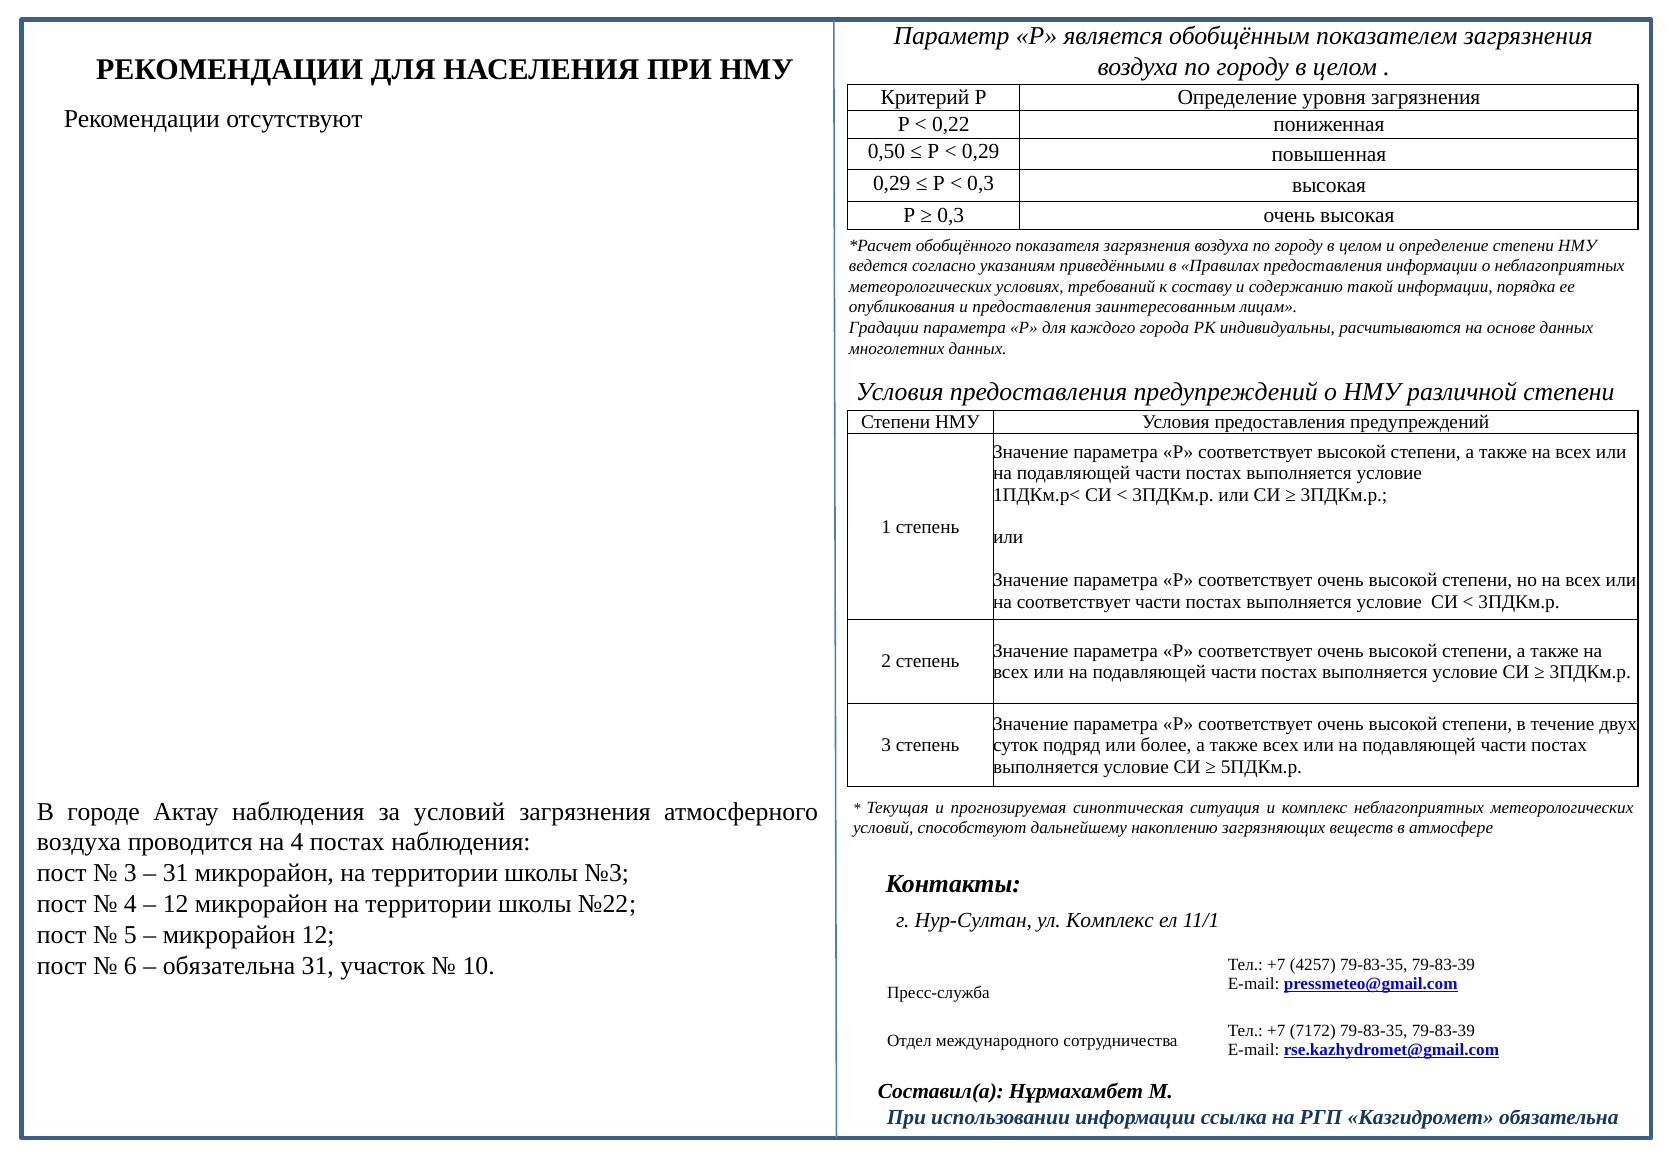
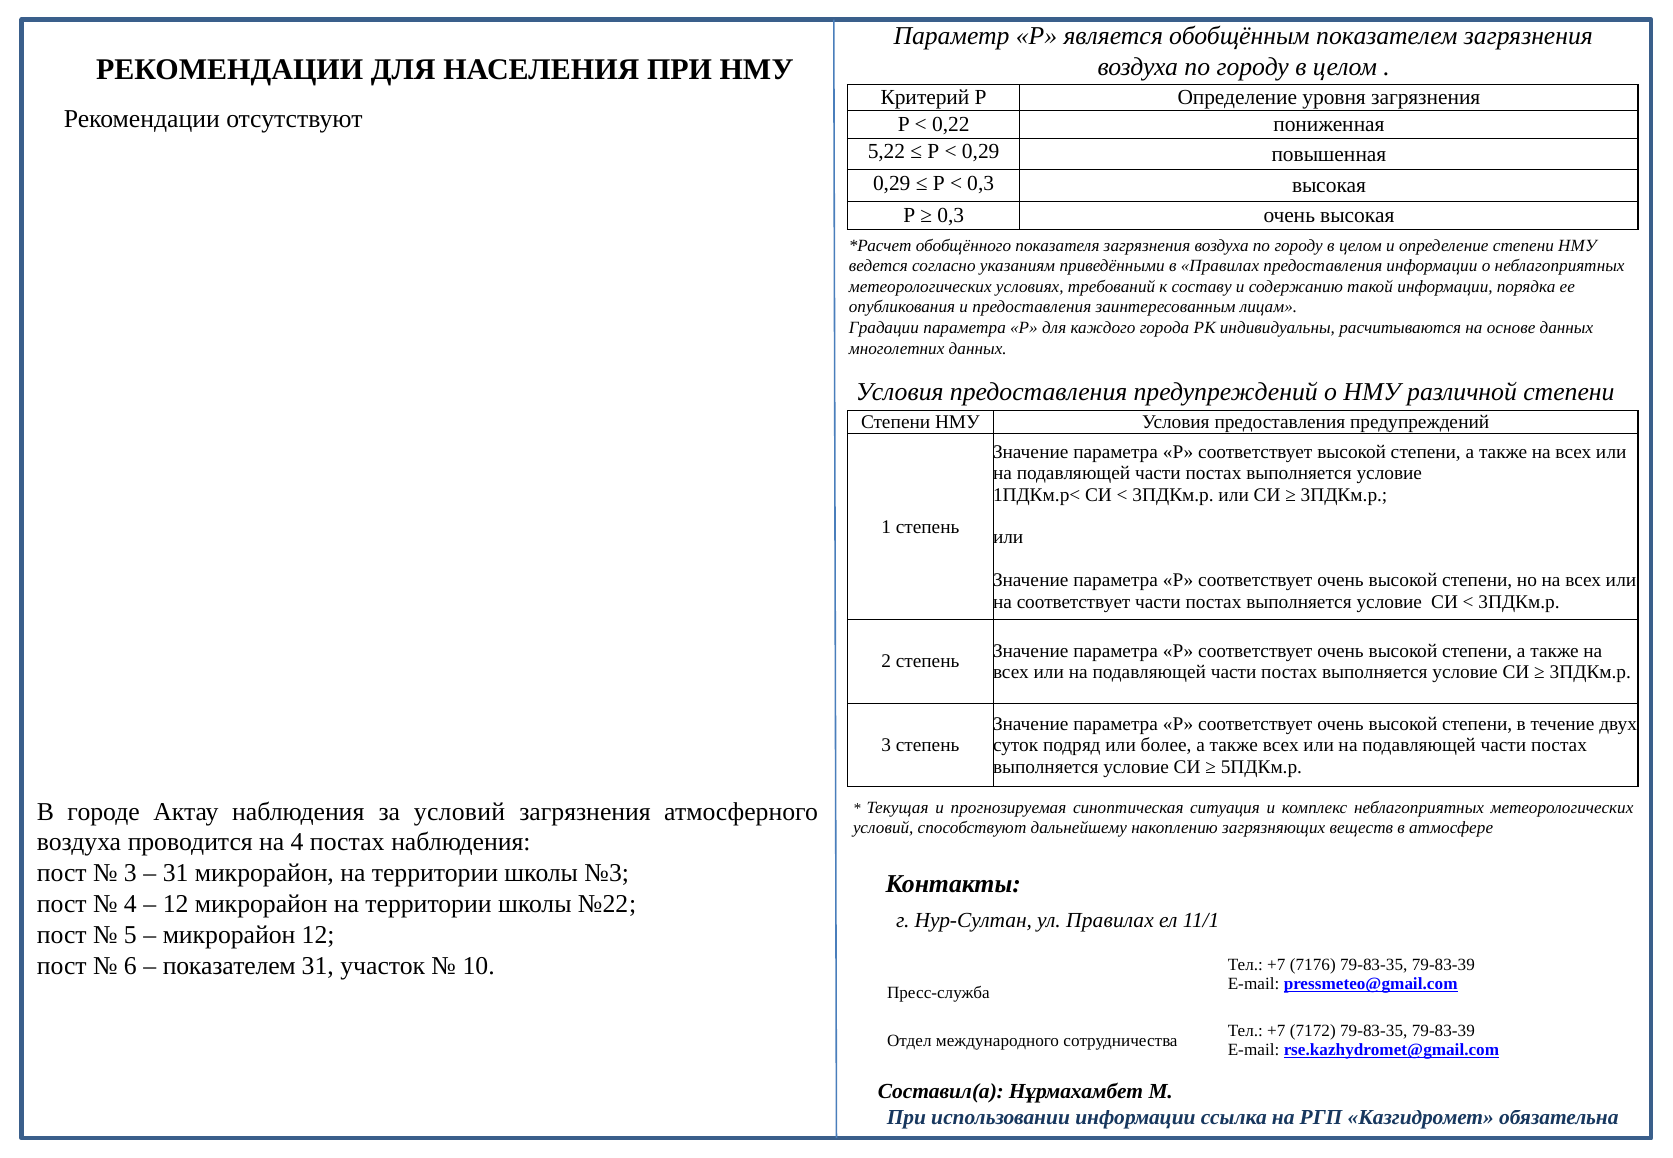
0,50: 0,50 -> 5,22
ул Комплекс: Комплекс -> Правилах
обязательна at (229, 966): обязательна -> показателем
4257: 4257 -> 7176
